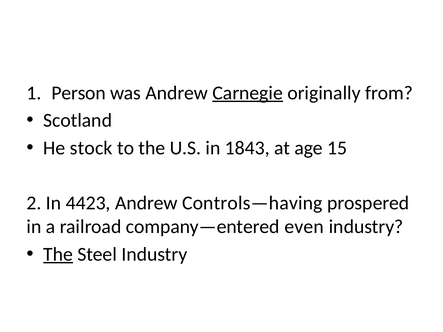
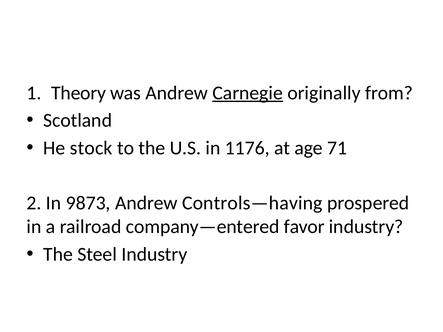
Person: Person -> Theory
1843: 1843 -> 1176
15: 15 -> 71
4423: 4423 -> 9873
even: even -> favor
The at (58, 254) underline: present -> none
